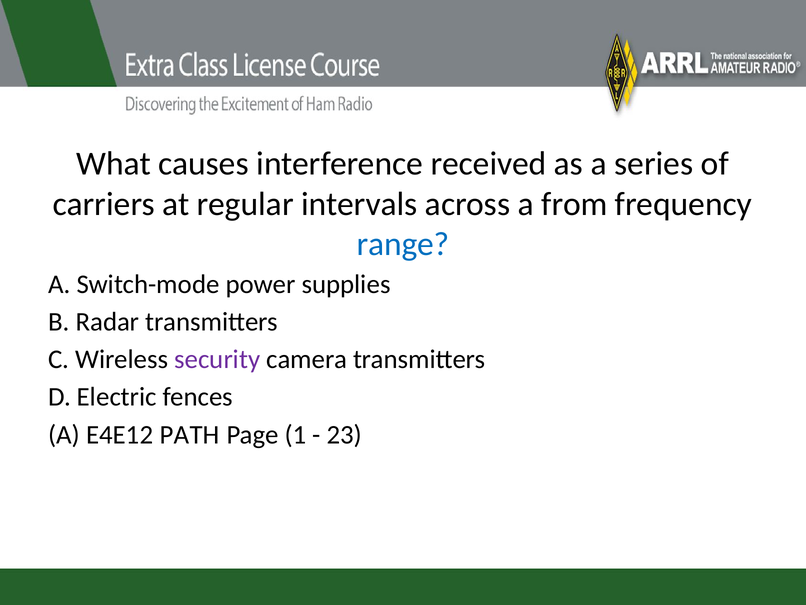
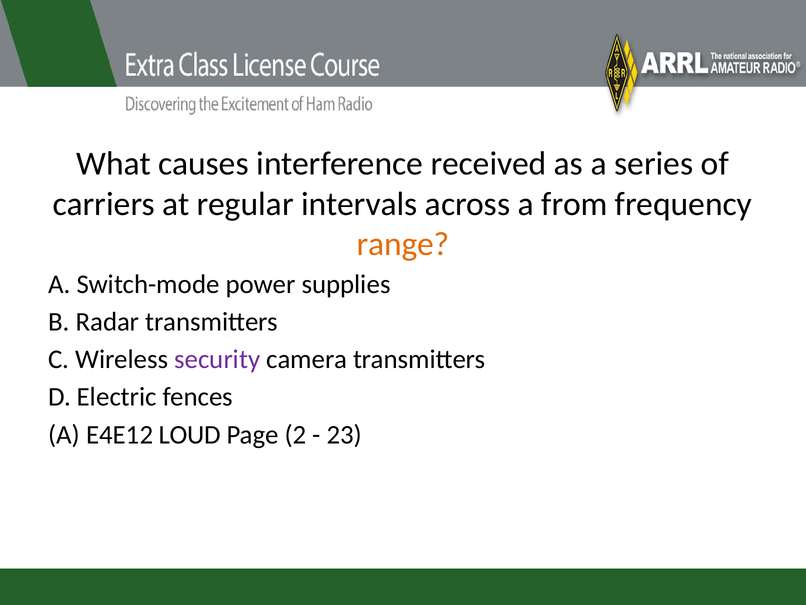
range colour: blue -> orange
PATH: PATH -> LOUD
1: 1 -> 2
